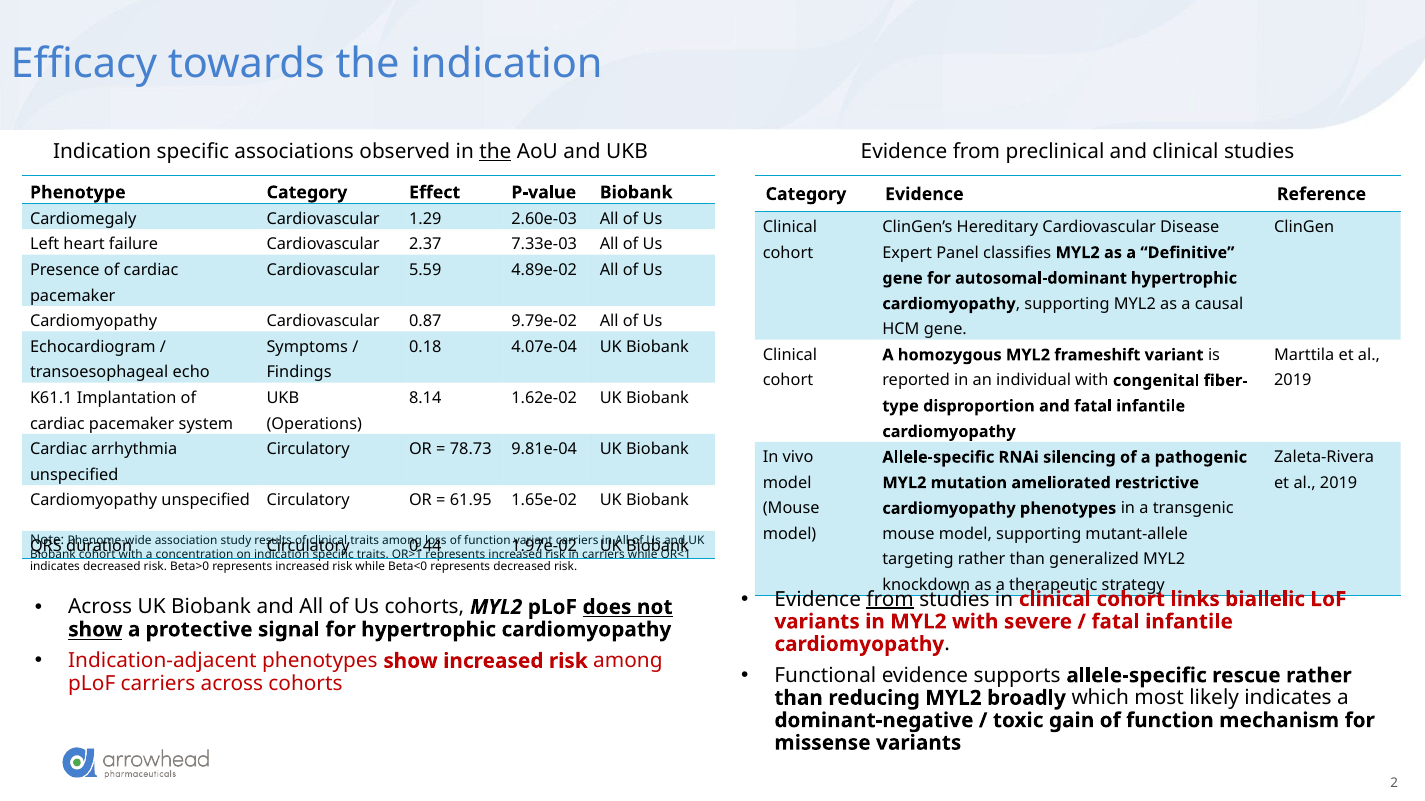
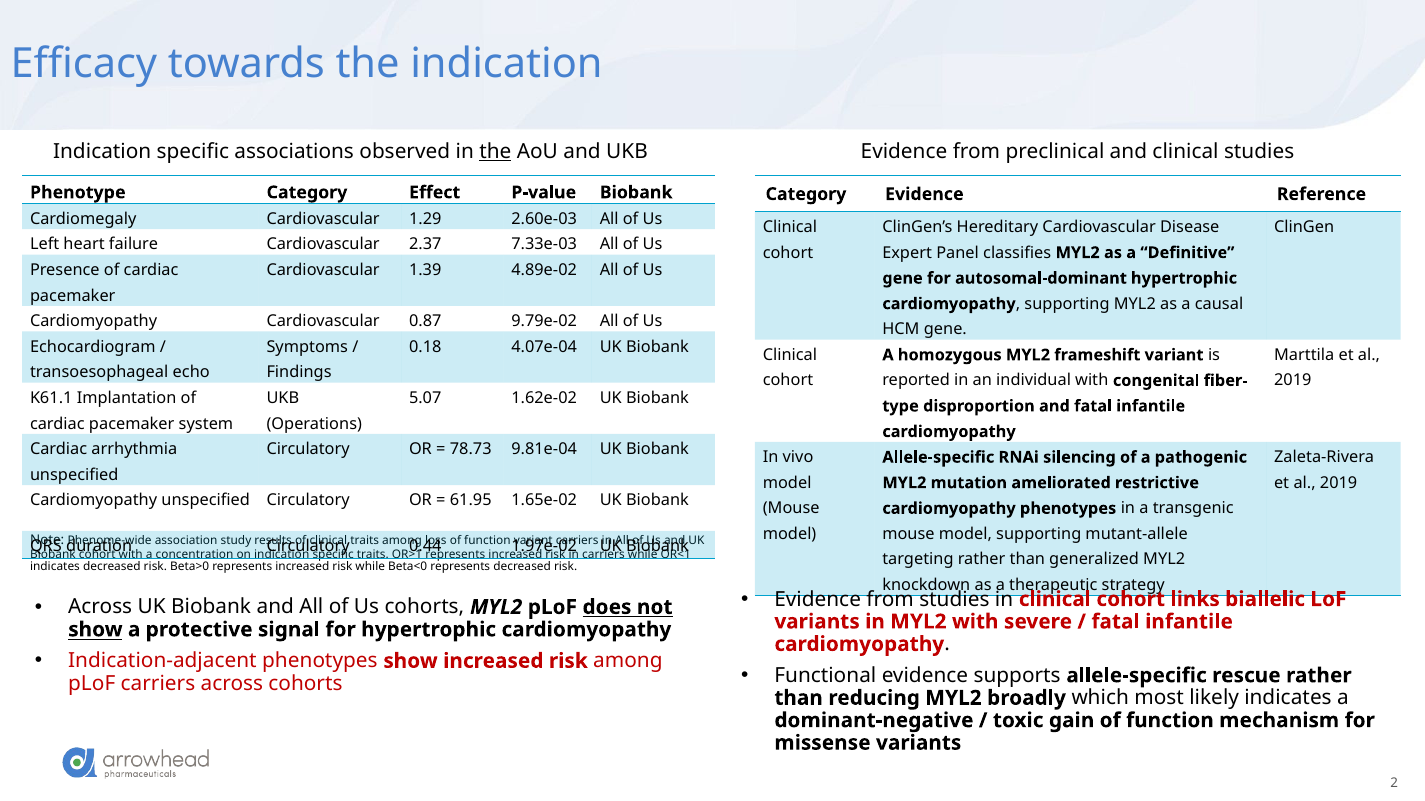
5.59: 5.59 -> 1.39
8.14: 8.14 -> 5.07
from at (890, 600) underline: present -> none
